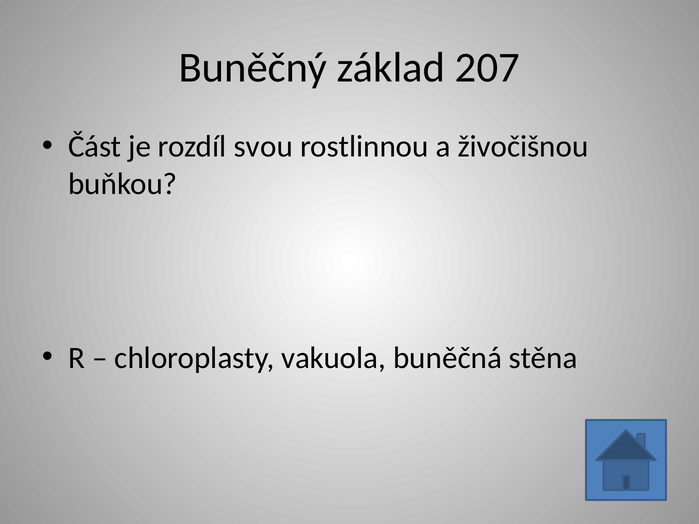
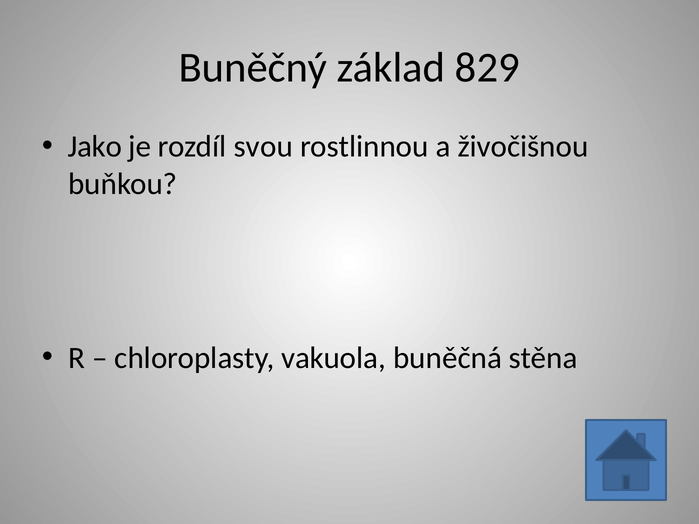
207: 207 -> 829
Část: Část -> Jako
